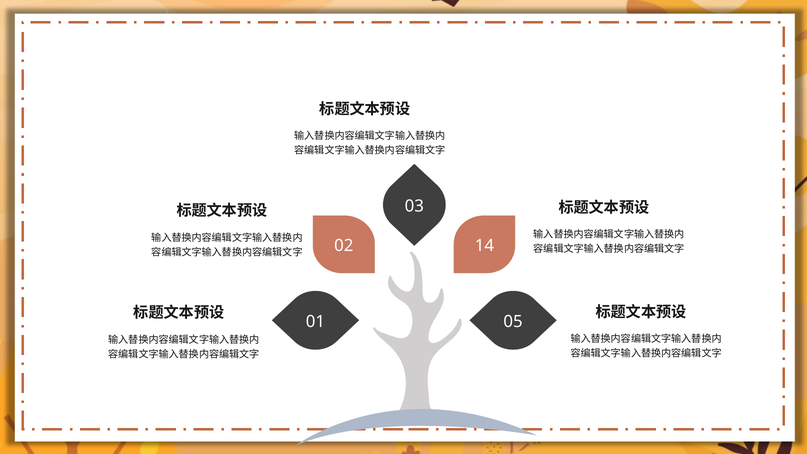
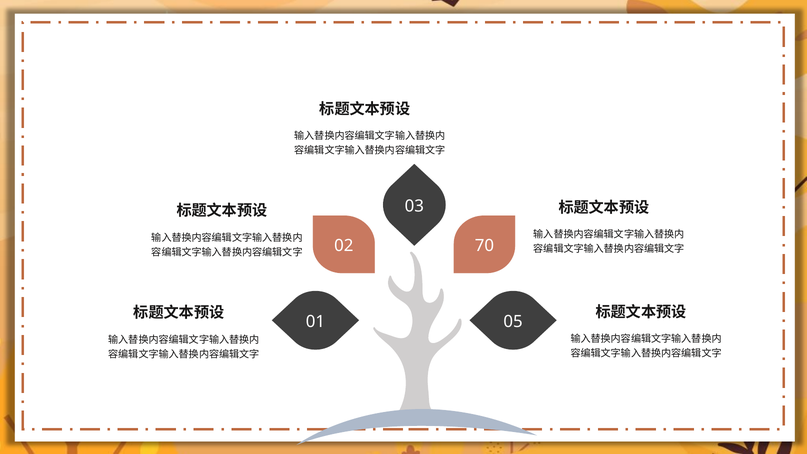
14: 14 -> 70
